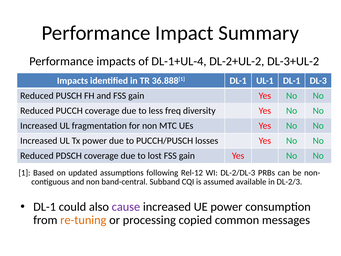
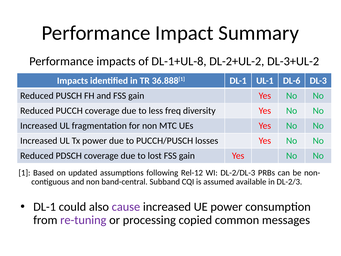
DL-1+UL-4: DL-1+UL-4 -> DL-1+UL-8
UL-1 DL-1: DL-1 -> DL-6
re-tuning colour: orange -> purple
